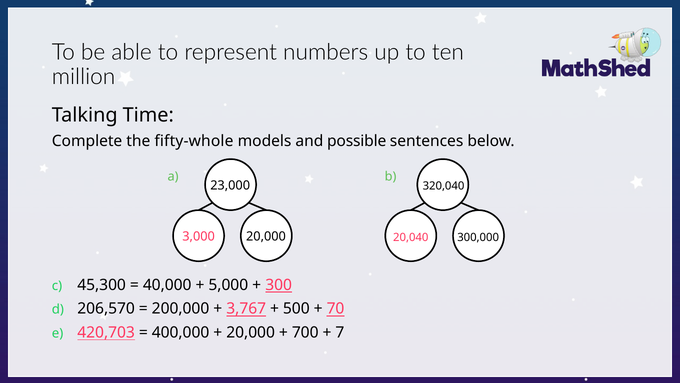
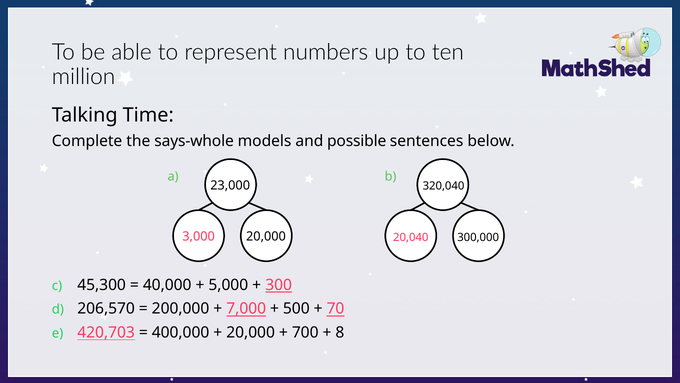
fifty-whole: fifty-whole -> says-whole
3,767: 3,767 -> 7,000
7: 7 -> 8
